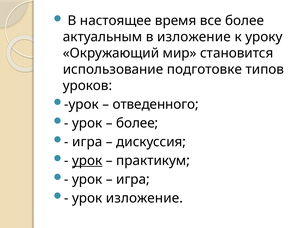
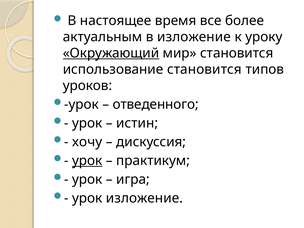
Окружающий underline: none -> present
использование подготовке: подготовке -> становится
более at (137, 123): более -> истин
игра at (87, 142): игра -> хочу
